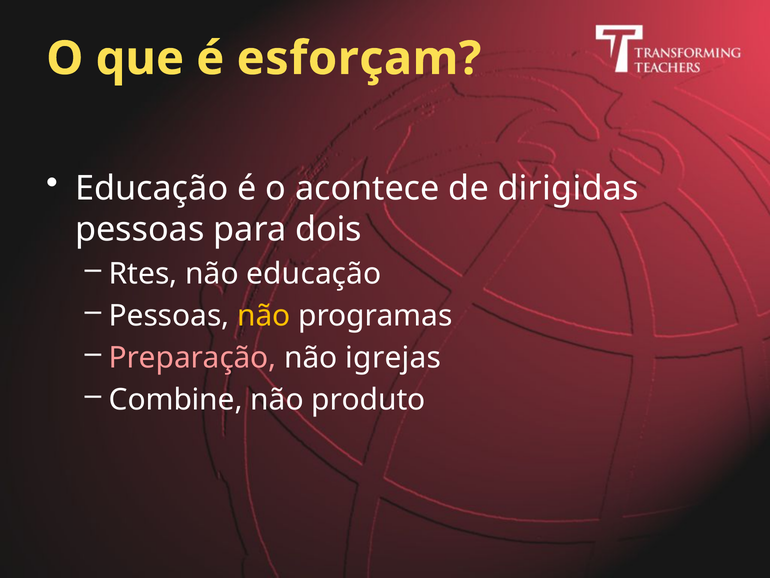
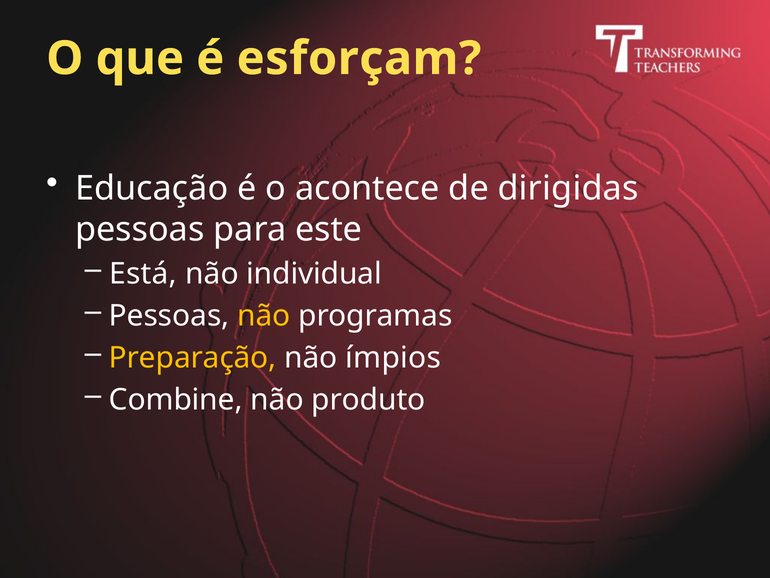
dois: dois -> este
Rtes: Rtes -> Está
não educação: educação -> individual
Preparação colour: pink -> yellow
igrejas: igrejas -> ímpios
